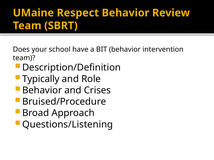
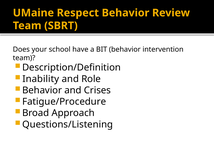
Typically: Typically -> Inability
Bruised/Procedure: Bruised/Procedure -> Fatigue/Procedure
